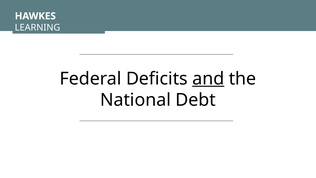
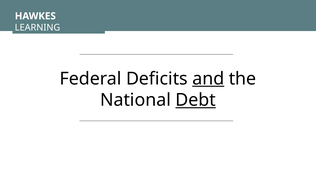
Debt underline: none -> present
